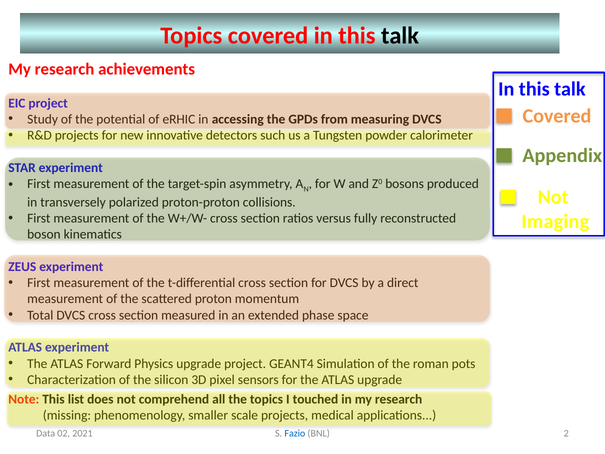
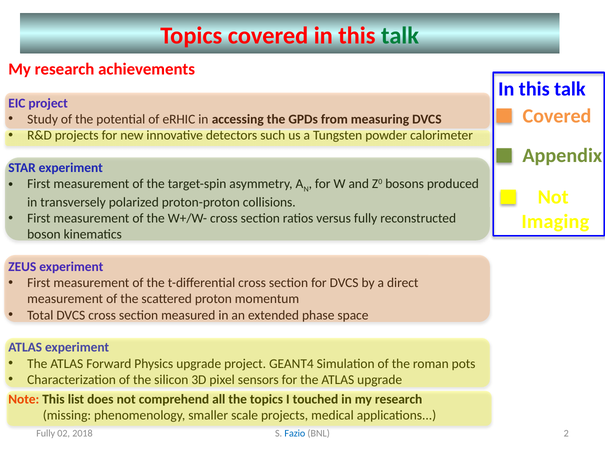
talk at (400, 36) colour: black -> green
Data at (46, 433): Data -> Fully
2021: 2021 -> 2018
